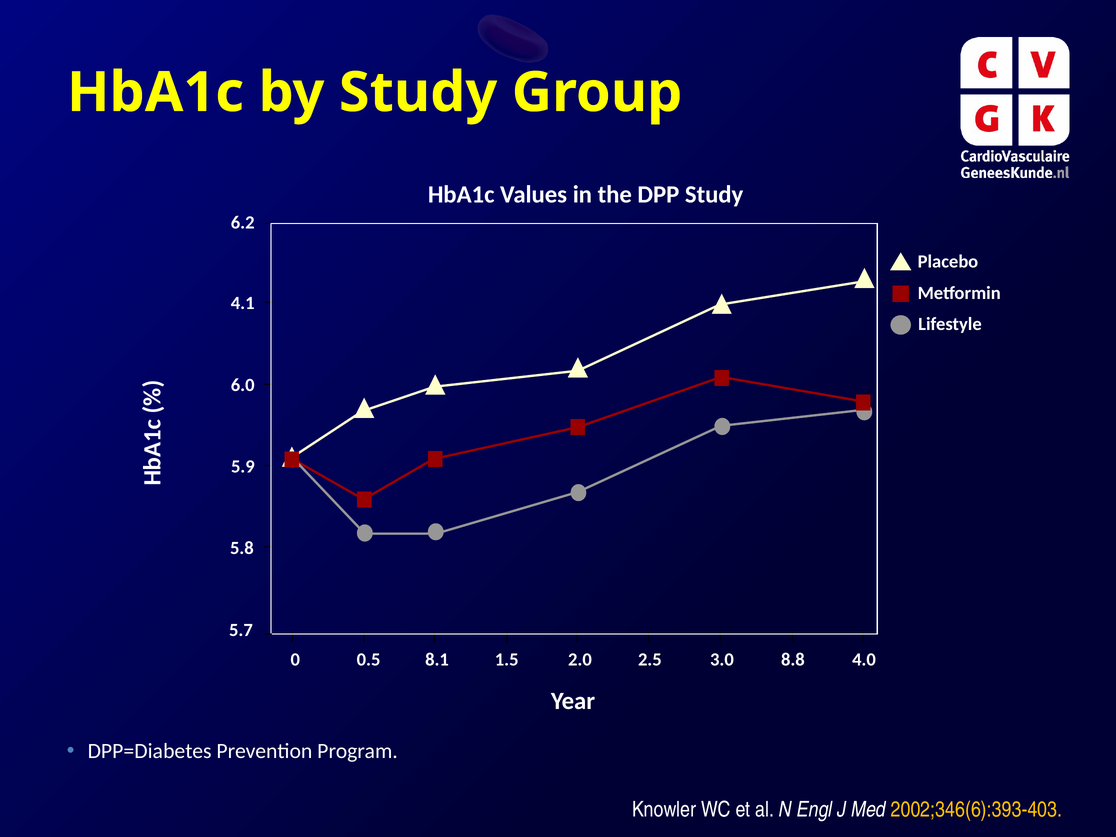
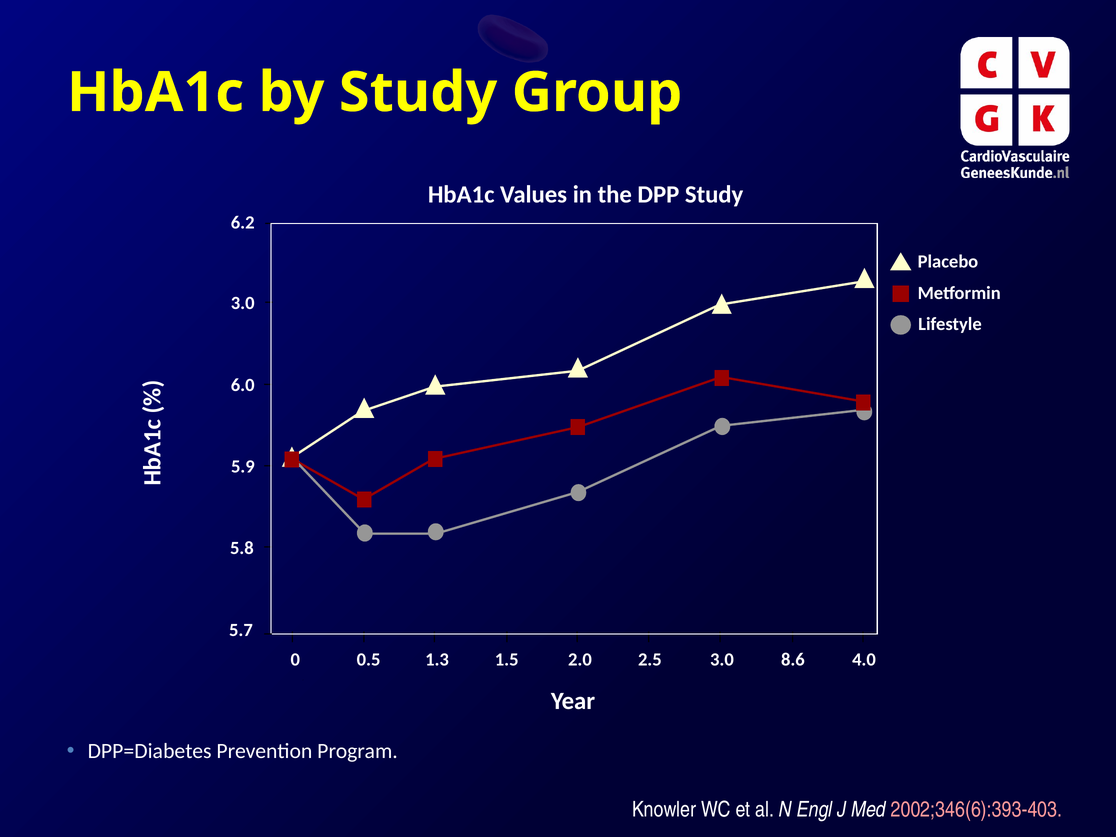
4.1 at (243, 303): 4.1 -> 3.0
8.1: 8.1 -> 1.3
8.8: 8.8 -> 8.6
2002;346(6):393-403 colour: yellow -> pink
